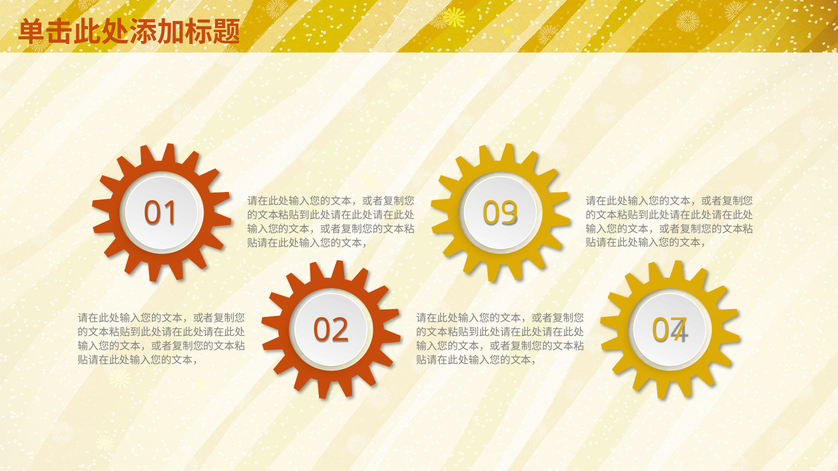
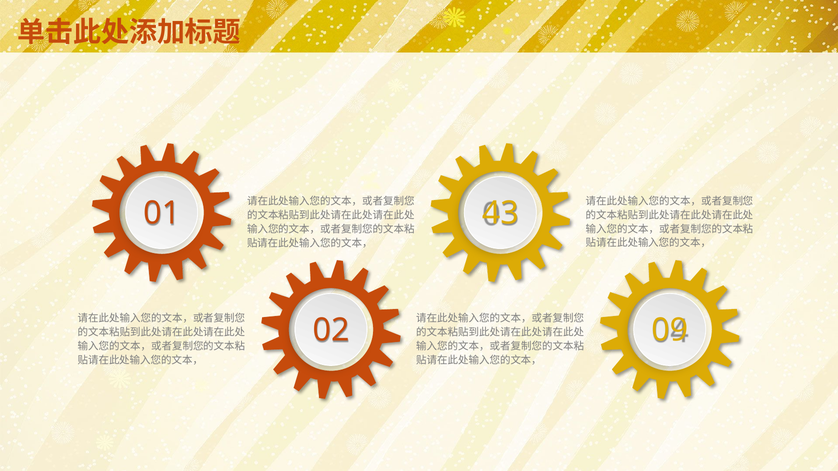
09: 09 -> 43
07: 07 -> 09
